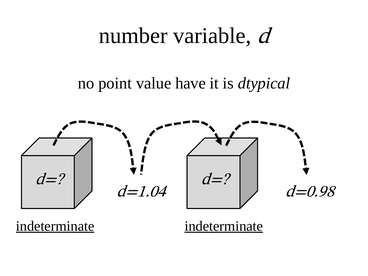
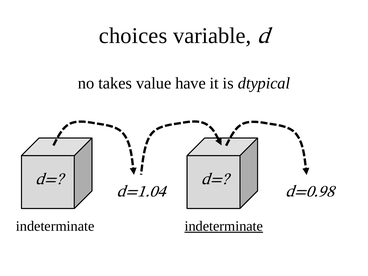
number: number -> choices
point: point -> takes
indeterminate at (55, 226) underline: present -> none
